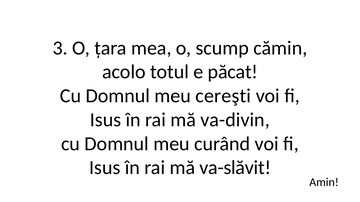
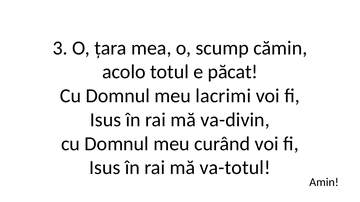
cereşti: cereşti -> lacrimi
va-slăvit: va-slăvit -> va-totul
